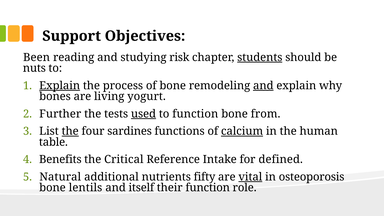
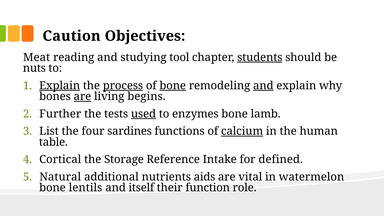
Support: Support -> Caution
Been: Been -> Meat
risk: risk -> tool
process underline: none -> present
bone at (173, 86) underline: none -> present
are at (82, 97) underline: none -> present
yogurt: yogurt -> begins
to function: function -> enzymes
from: from -> lamb
the at (70, 131) underline: present -> none
Benefits: Benefits -> Cortical
Critical: Critical -> Storage
fifty: fifty -> aids
vital underline: present -> none
osteoporosis: osteoporosis -> watermelon
